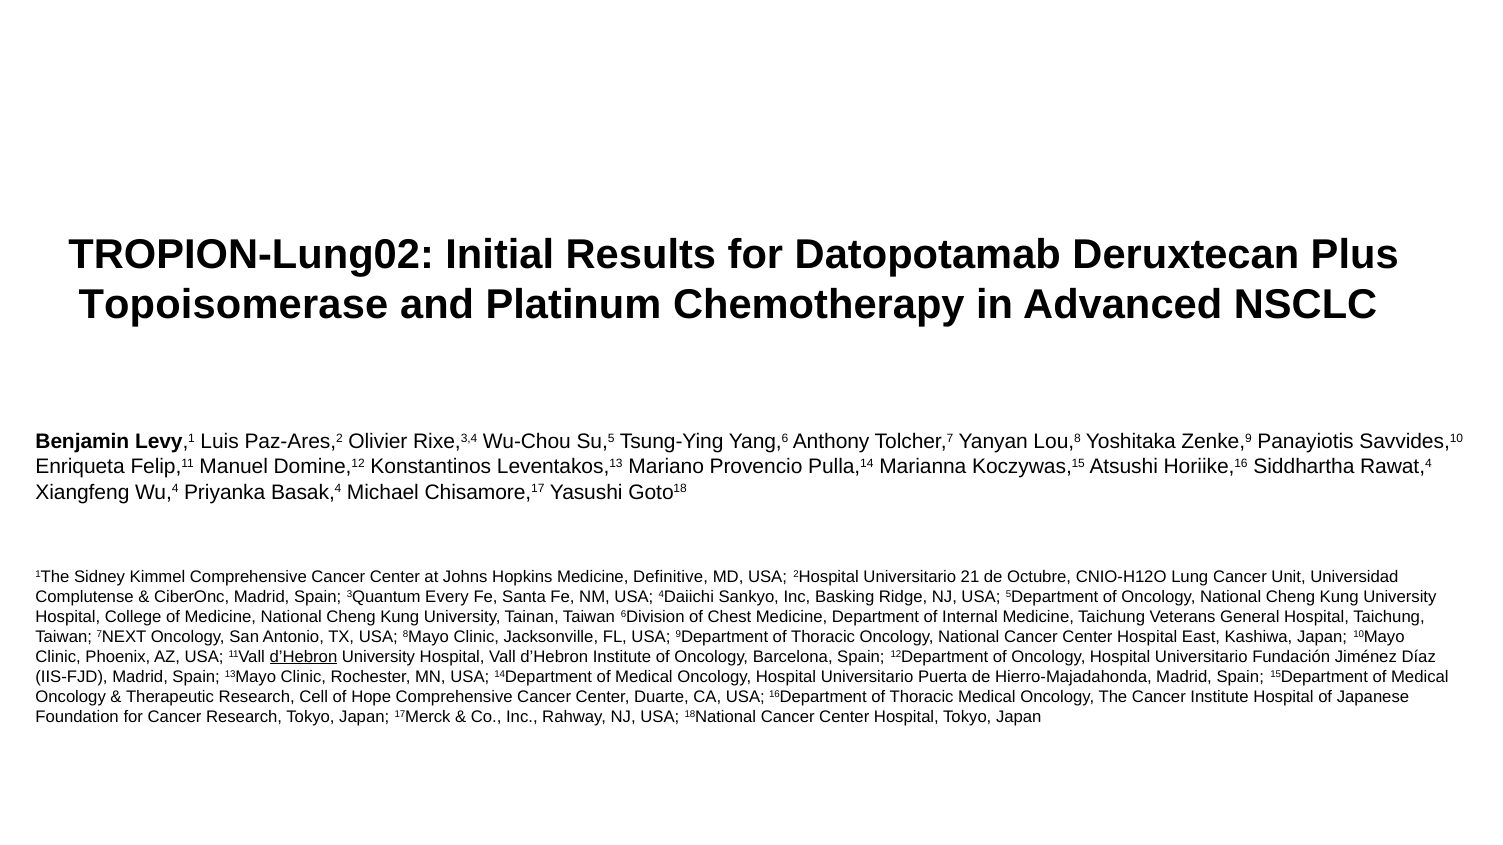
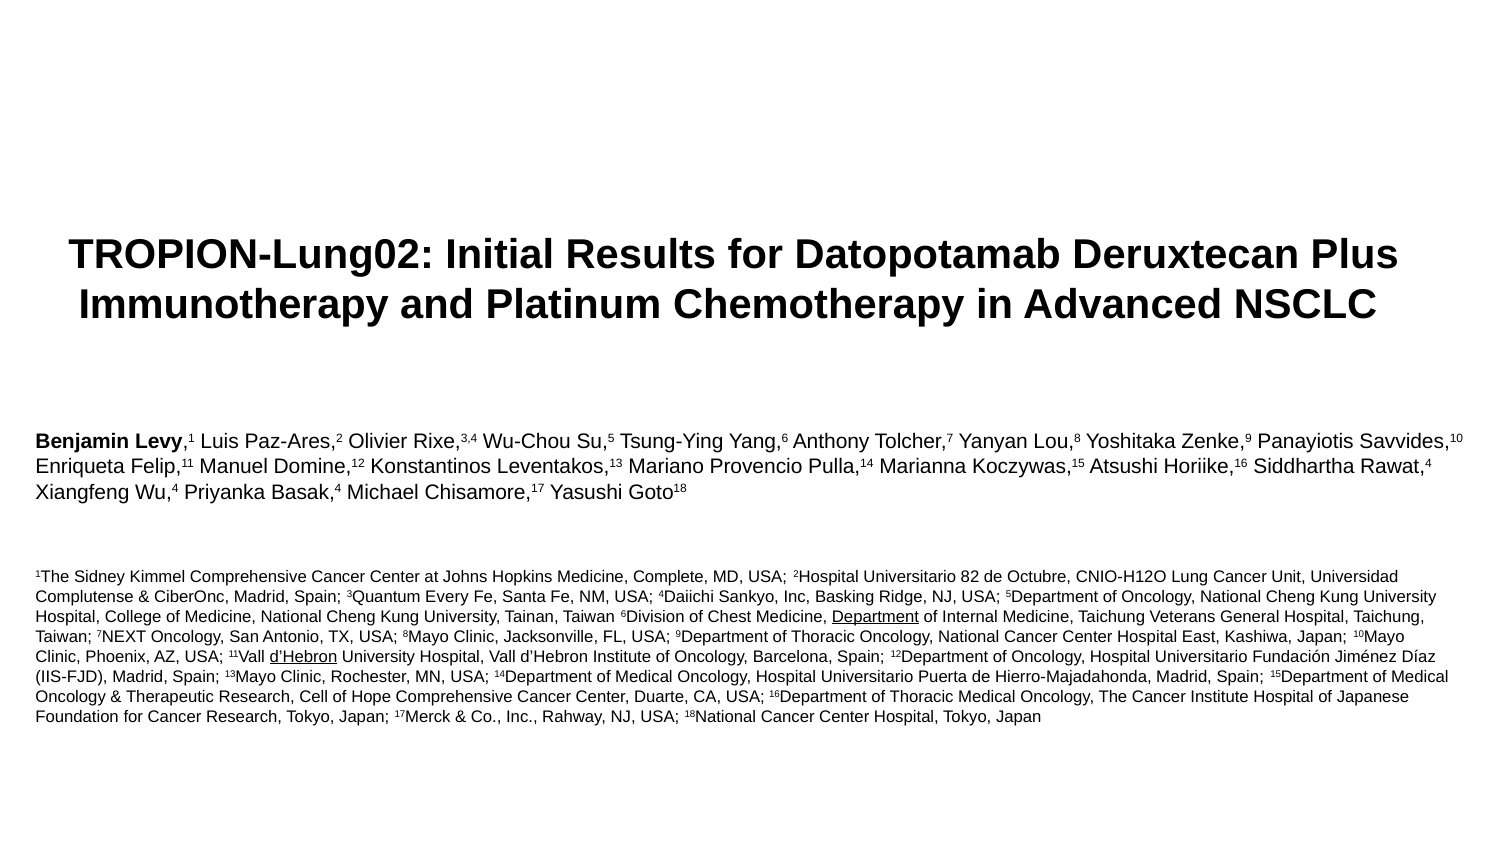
Topoisomerase: Topoisomerase -> Immunotherapy
Definitive: Definitive -> Complete
21: 21 -> 82
Department underline: none -> present
